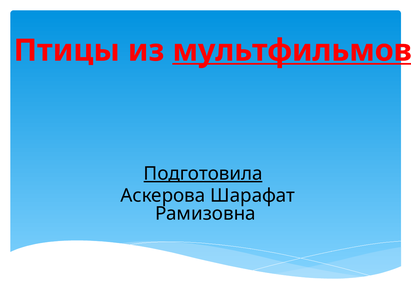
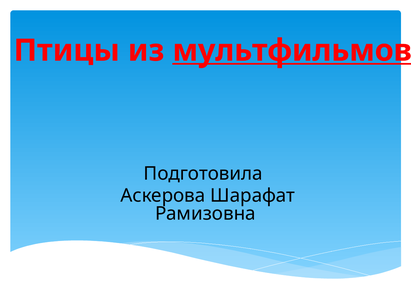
Подготовила underline: present -> none
